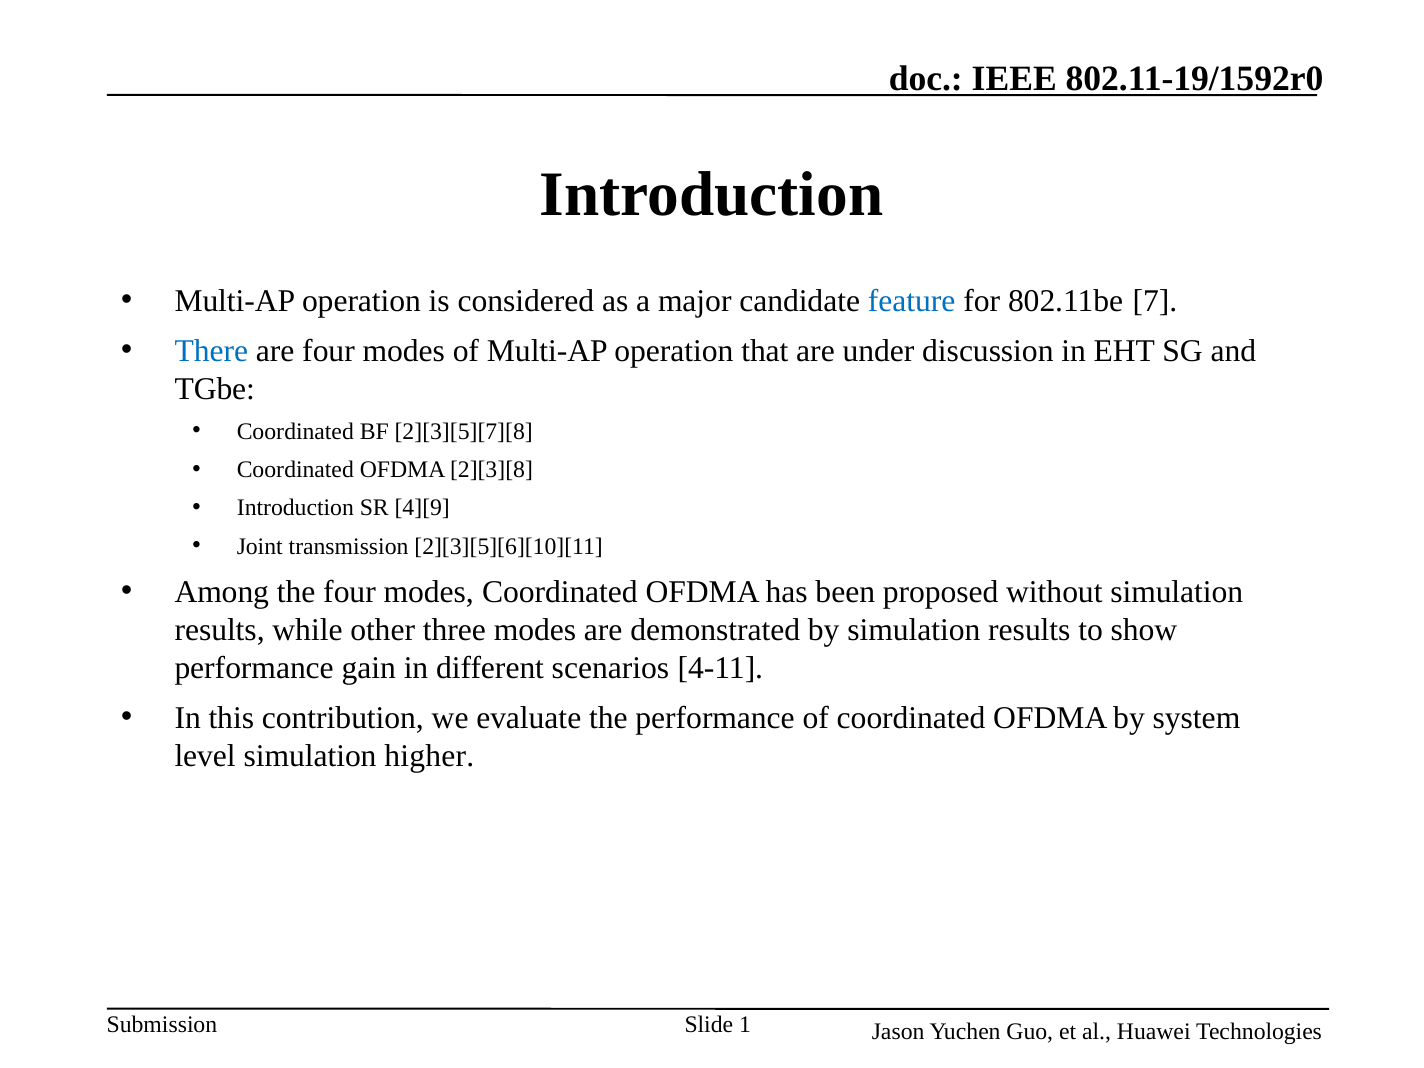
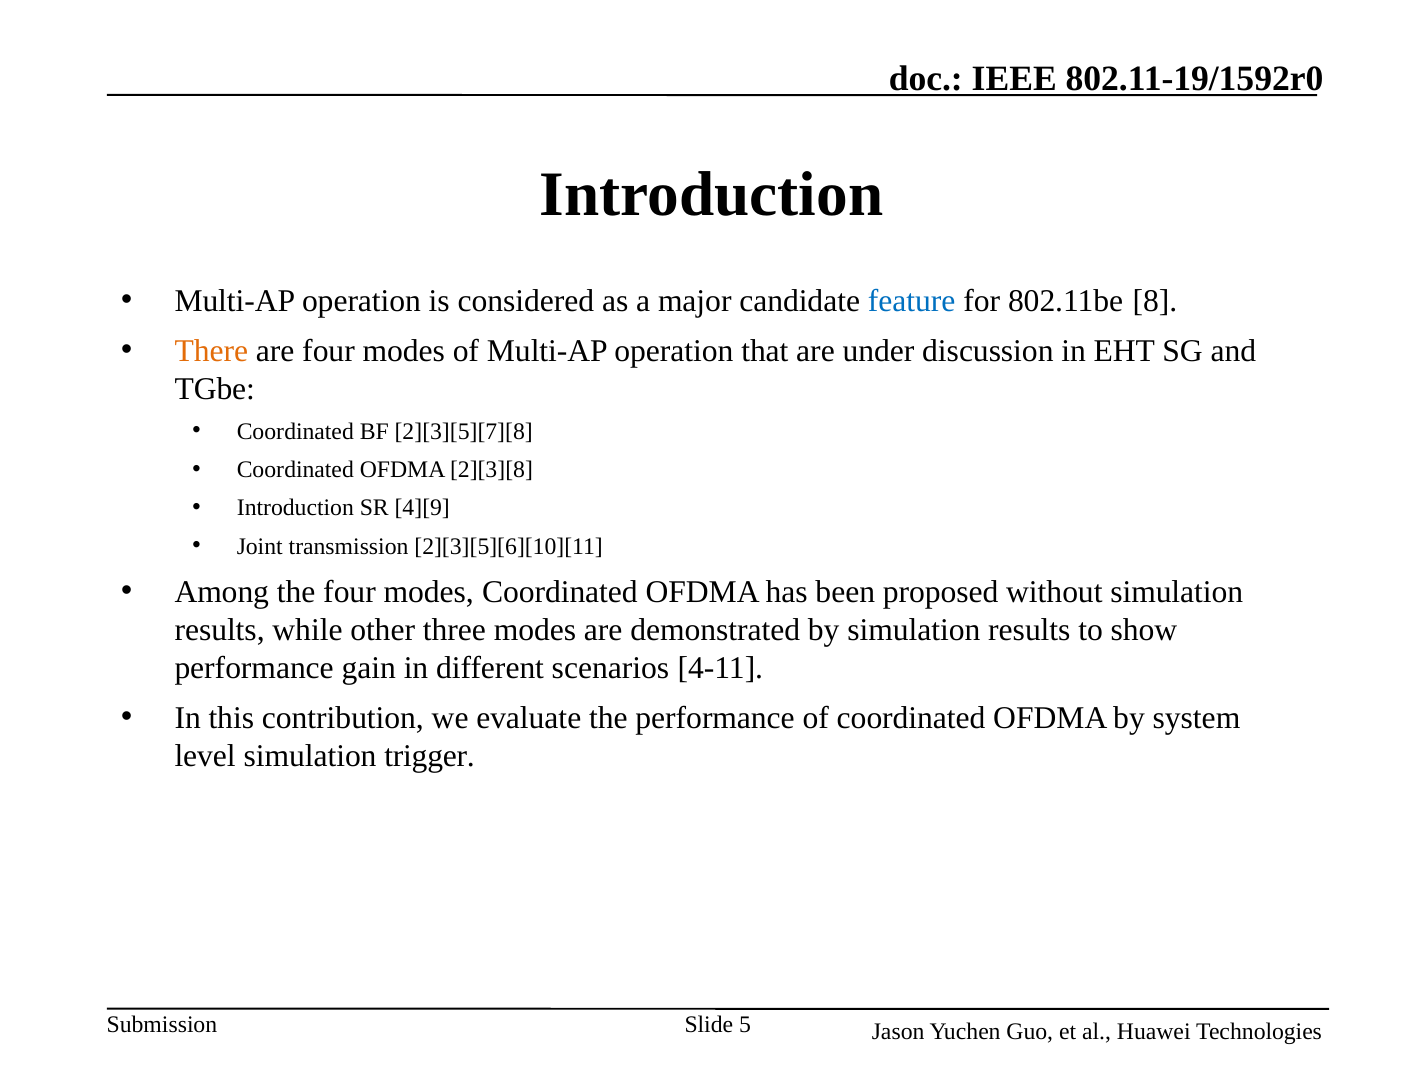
7: 7 -> 8
There colour: blue -> orange
higher: higher -> trigger
1: 1 -> 5
